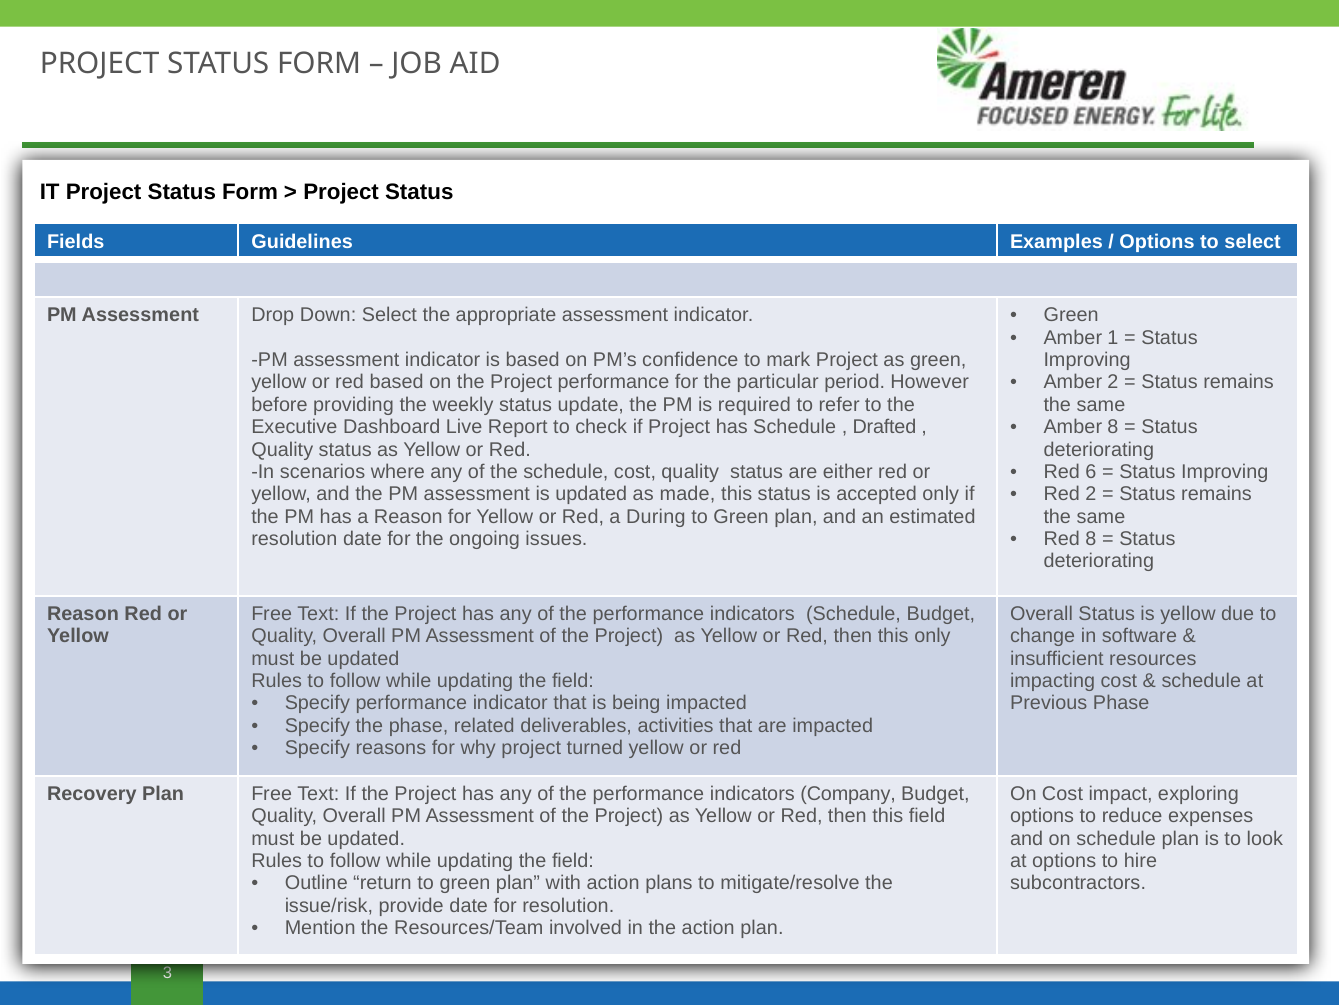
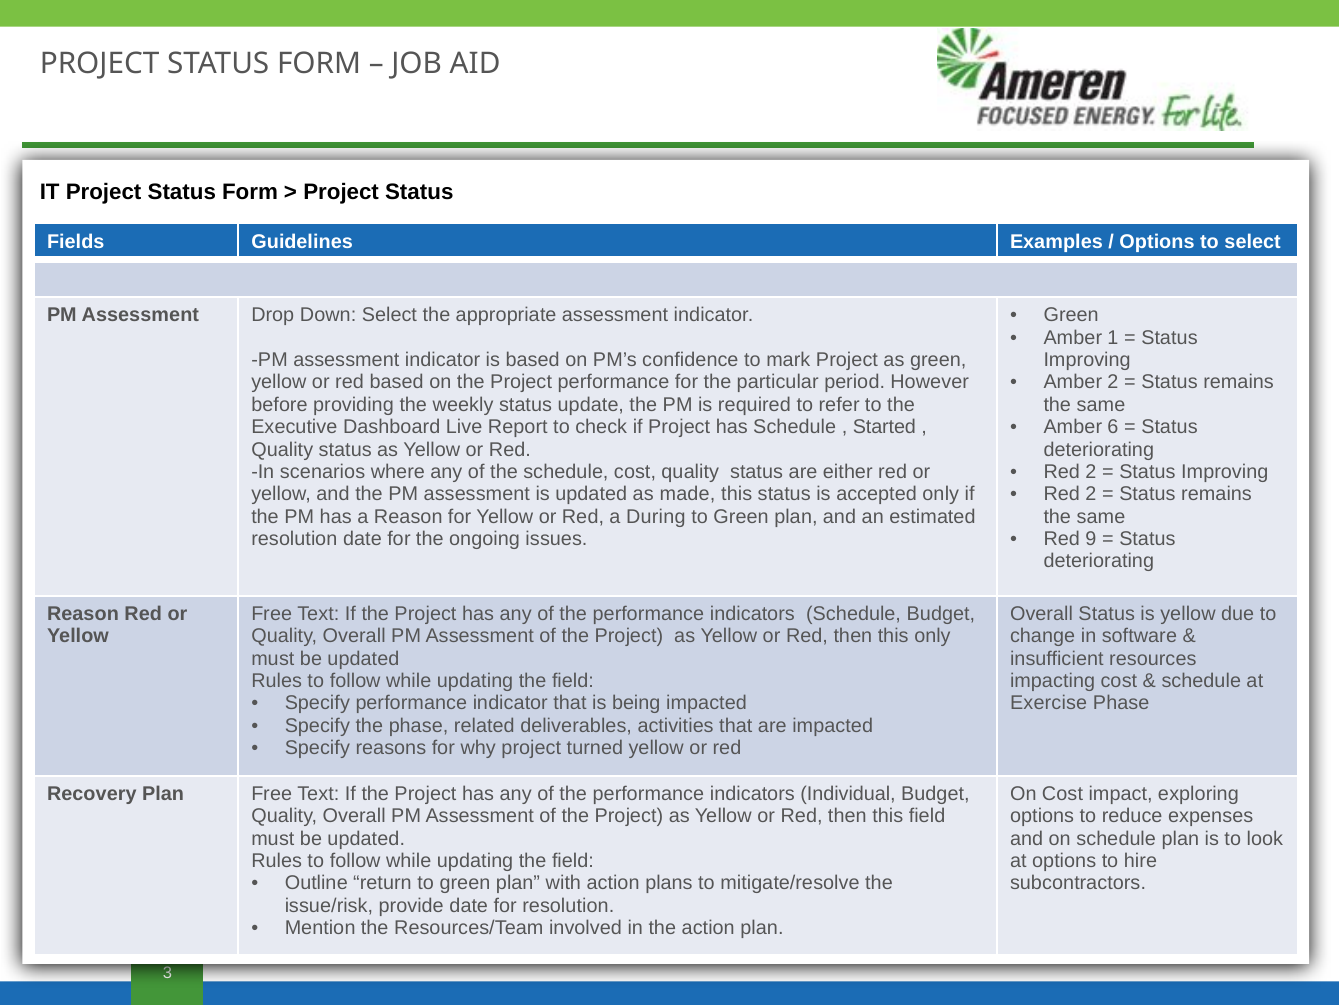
Drafted: Drafted -> Started
Amber 8: 8 -> 6
6 at (1091, 471): 6 -> 2
Red 8: 8 -> 9
Previous: Previous -> Exercise
Company: Company -> Individual
